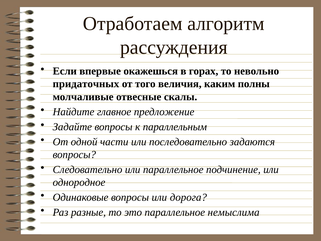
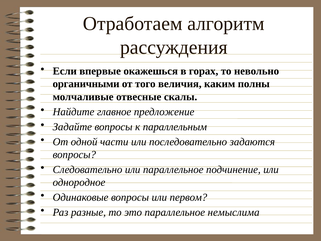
придаточных: придаточных -> органичными
дорога: дорога -> первом
